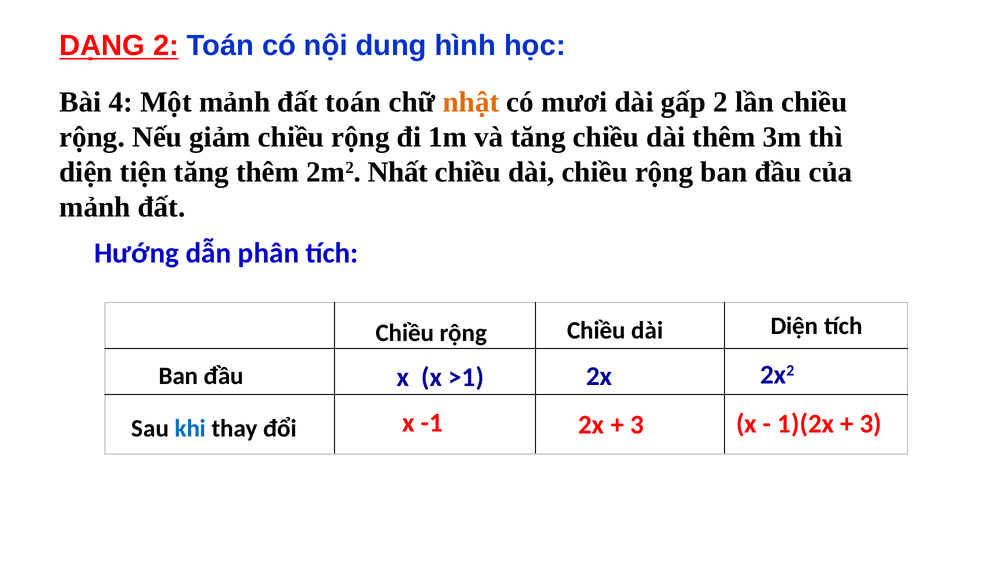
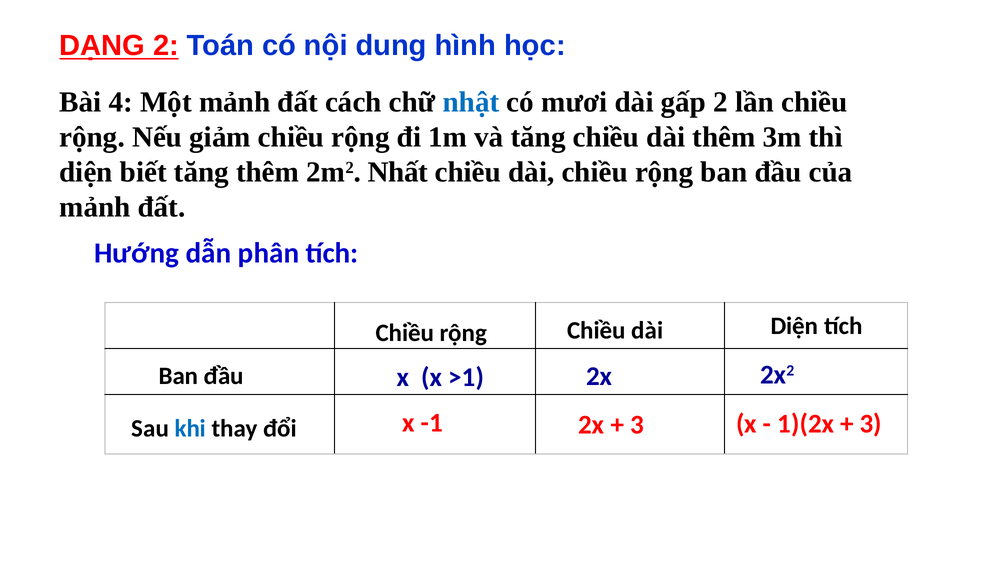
đất toán: toán -> cách
nhật colour: orange -> blue
tiện: tiện -> biết
